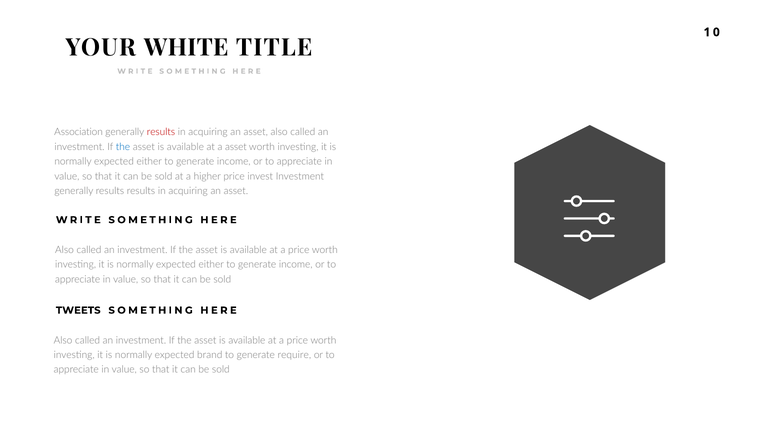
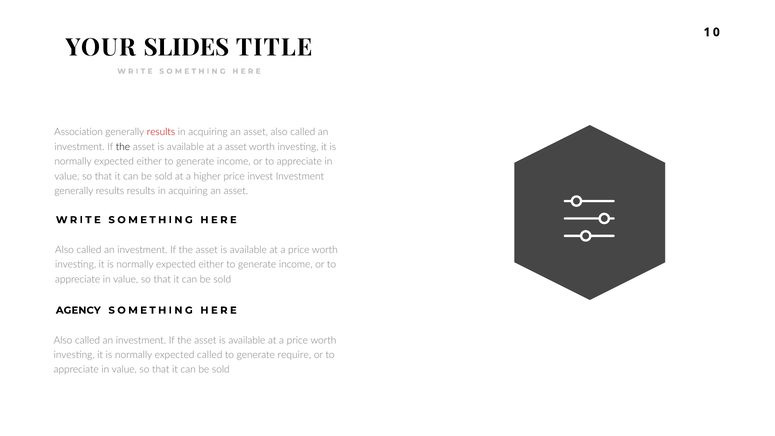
WHITE: WHITE -> SLIDES
the at (123, 147) colour: blue -> black
TWEETS: TWEETS -> AGENCY
expected brand: brand -> called
